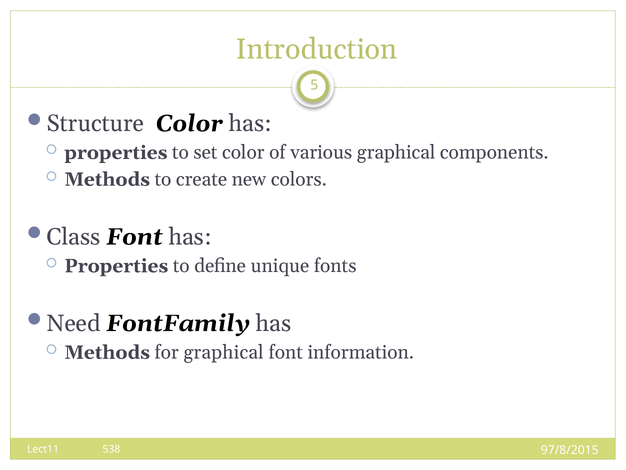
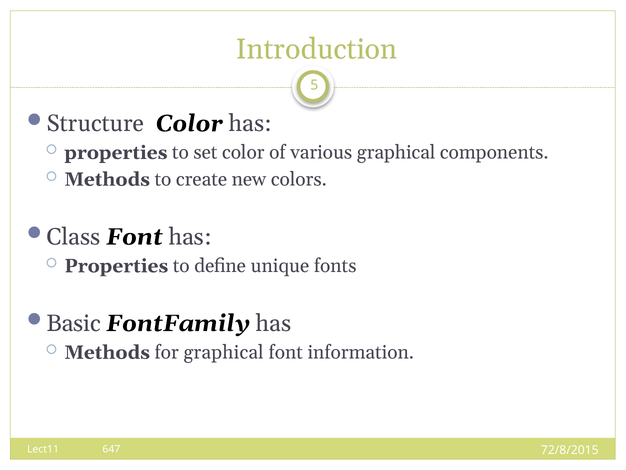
Need: Need -> Basic
538: 538 -> 647
97/8/2015: 97/8/2015 -> 72/8/2015
